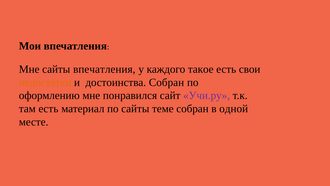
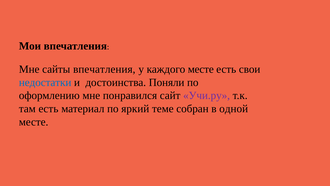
каждого такое: такое -> месте
недостатки colour: orange -> blue
достоинства Собран: Собран -> Поняли
по сайты: сайты -> яркий
